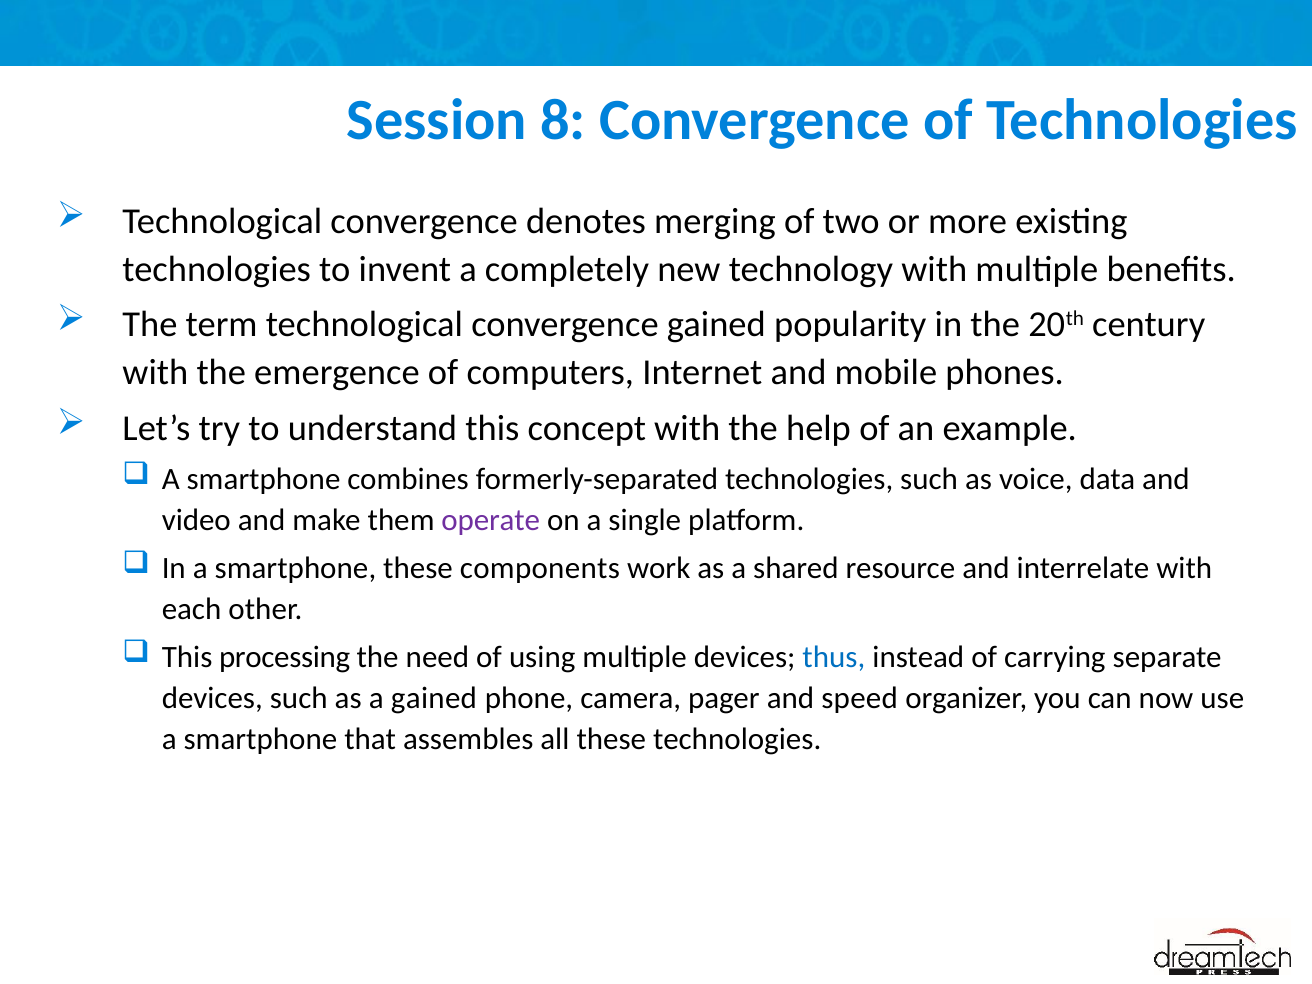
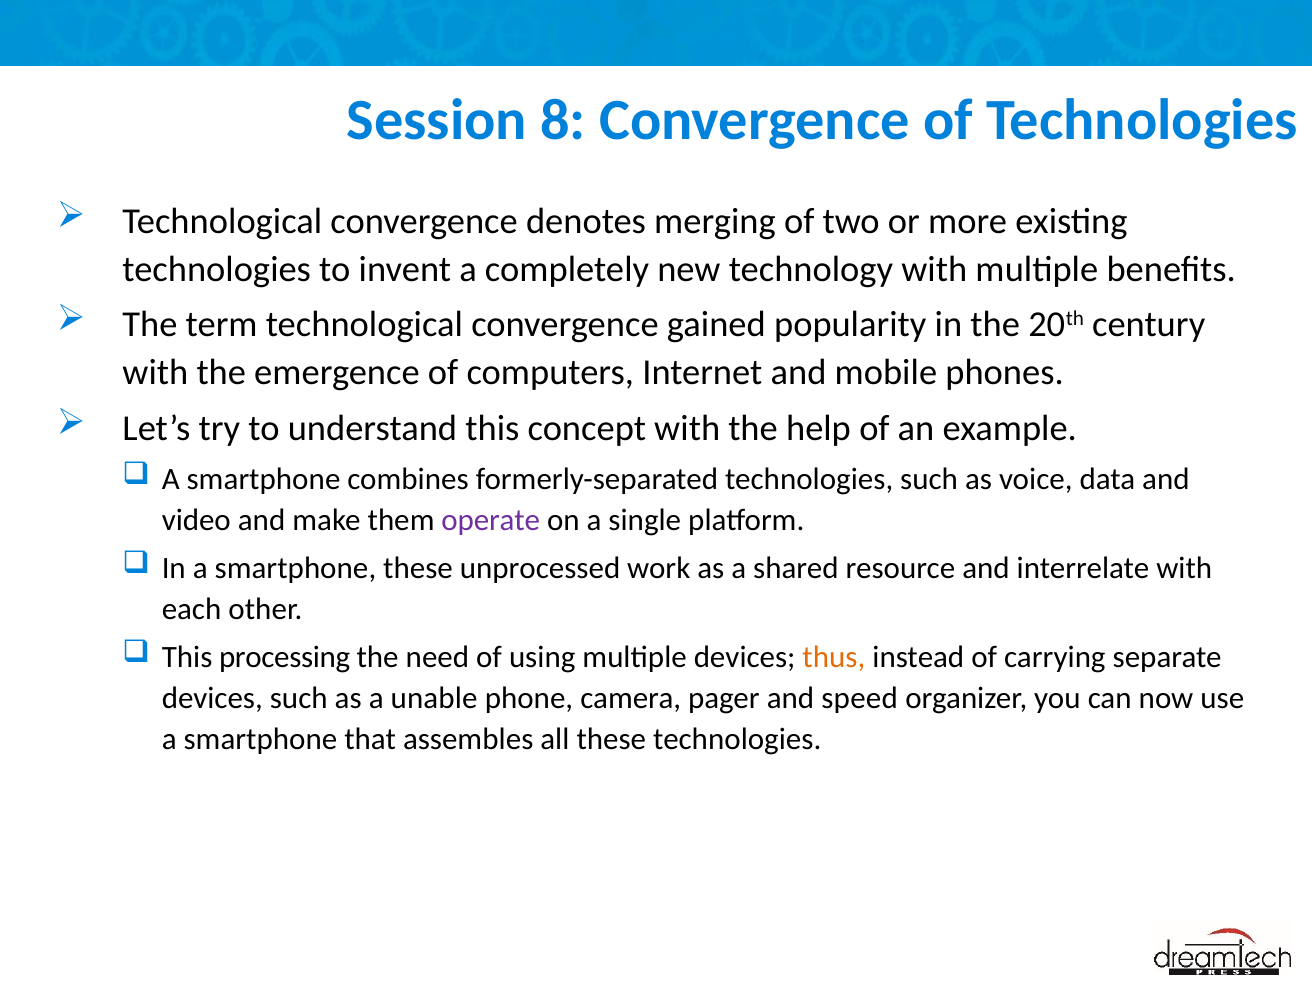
components: components -> unprocessed
thus colour: blue -> orange
a gained: gained -> unable
